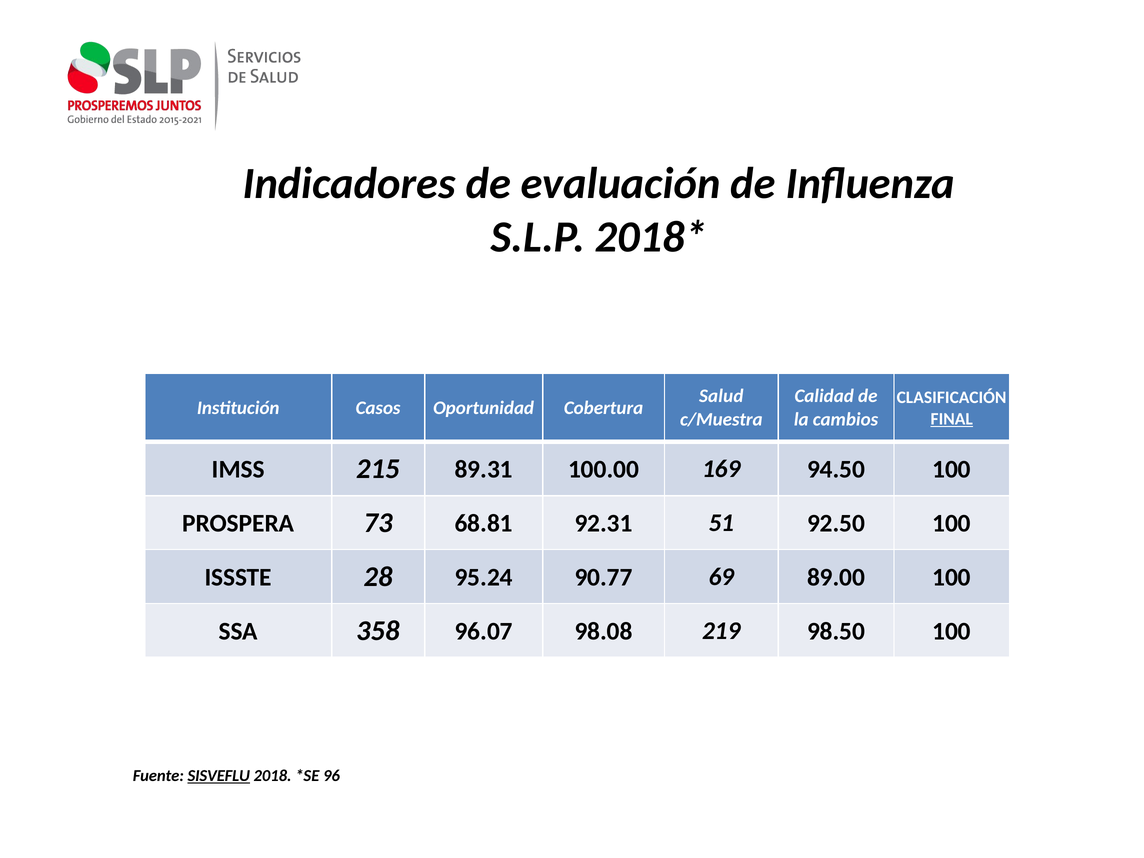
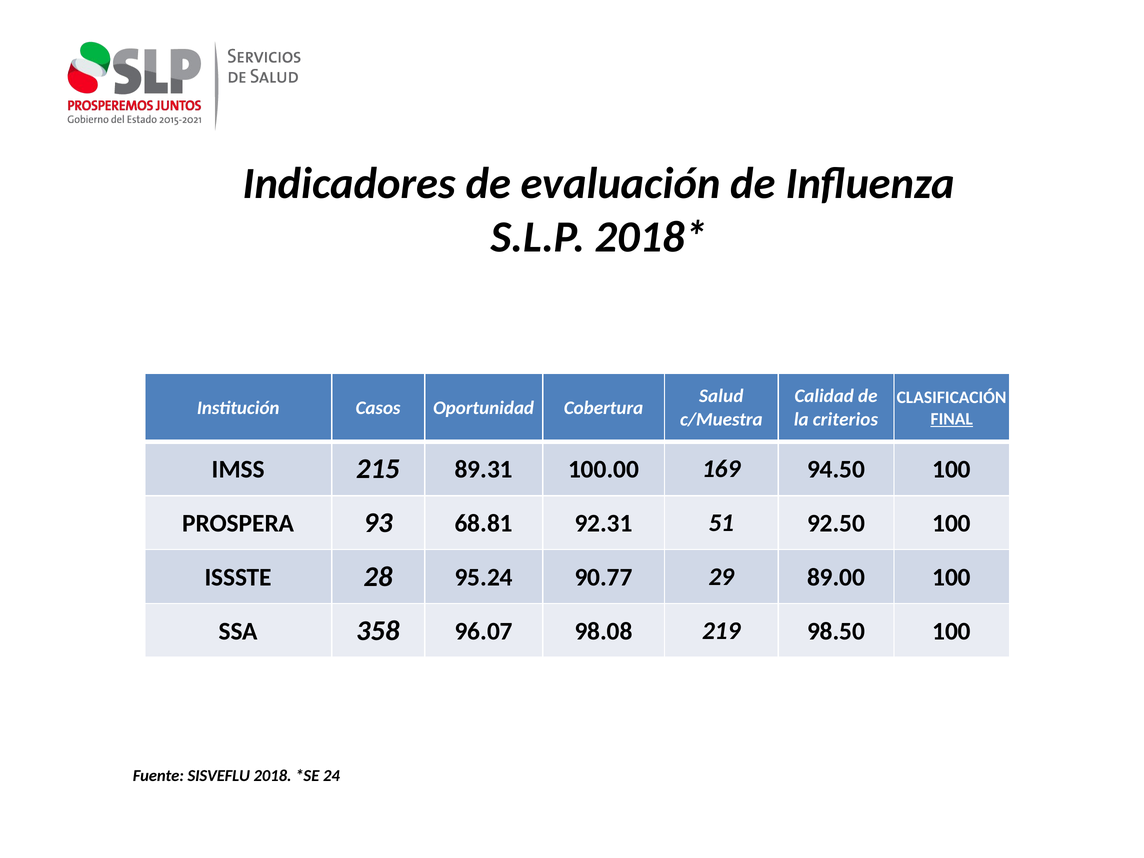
cambios: cambios -> criterios
73: 73 -> 93
69: 69 -> 29
SISVEFLU underline: present -> none
96: 96 -> 24
